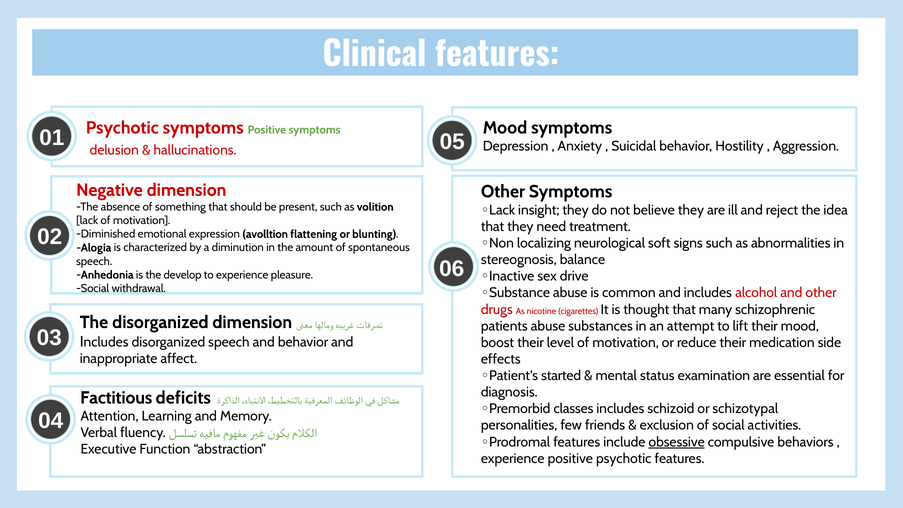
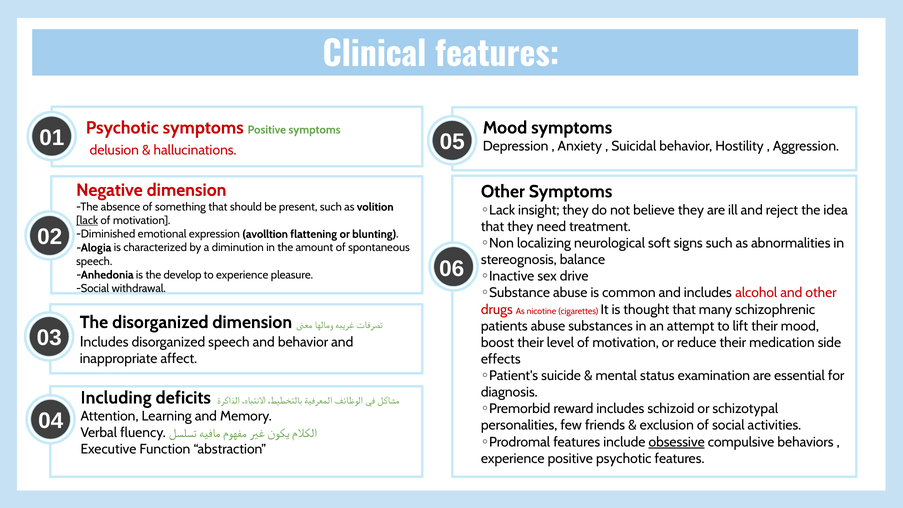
lack underline: none -> present
started: started -> suicide
Factitious: Factitious -> Including
classes: classes -> reward
